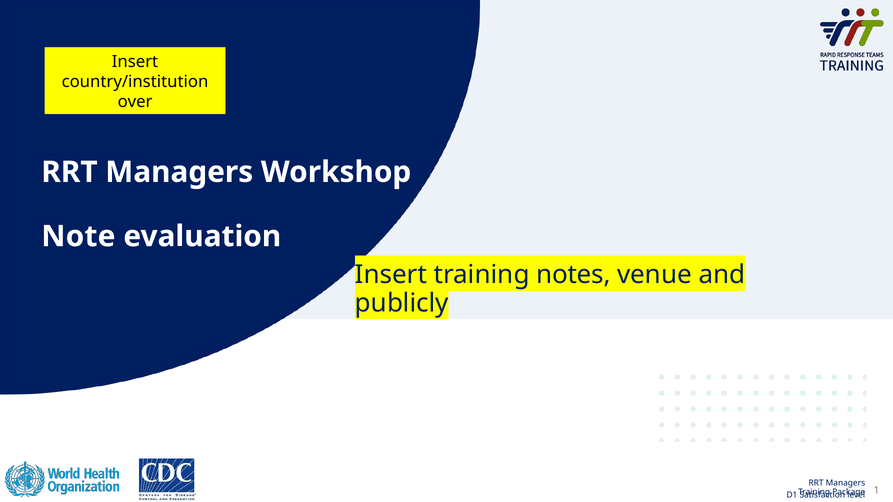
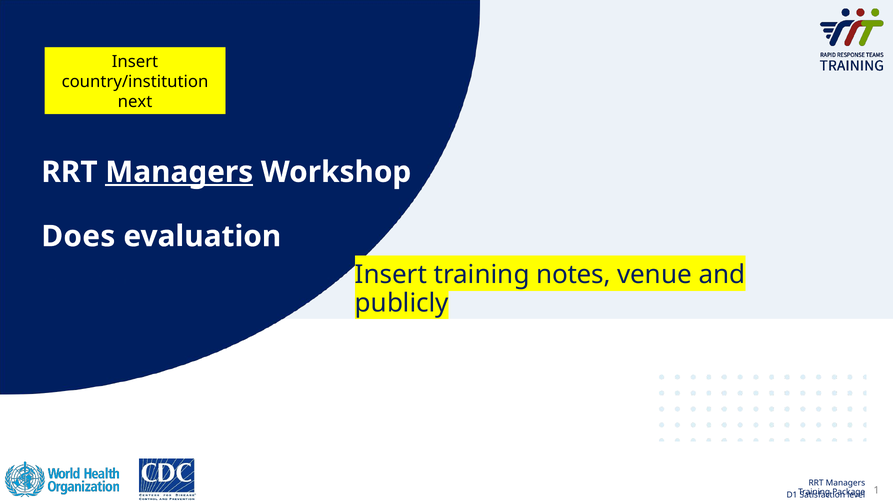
over: over -> next
Managers at (179, 172) underline: none -> present
Note: Note -> Does
